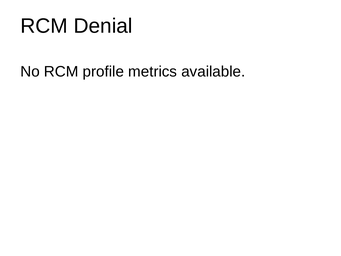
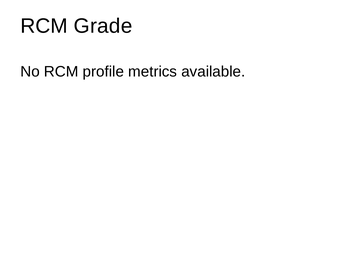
Denial: Denial -> Grade
